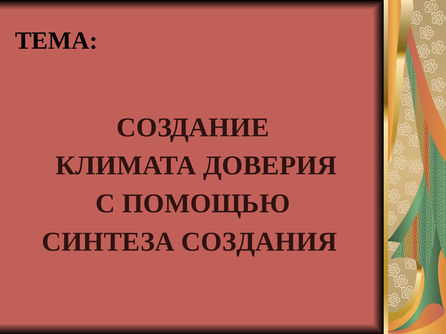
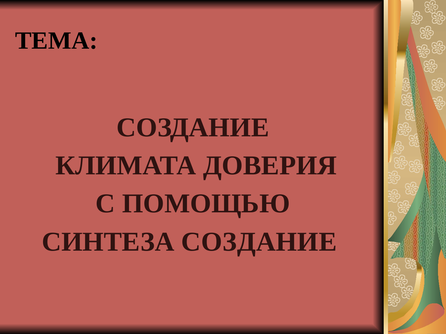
СИНТЕЗА СОЗДАНИЯ: СОЗДАНИЯ -> СОЗДАНИЕ
